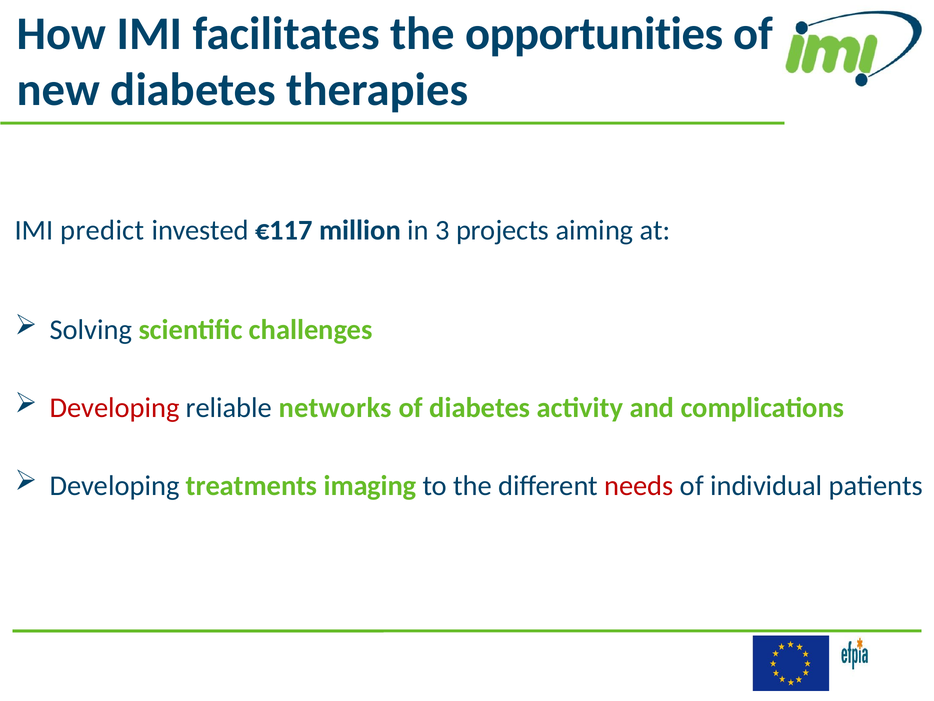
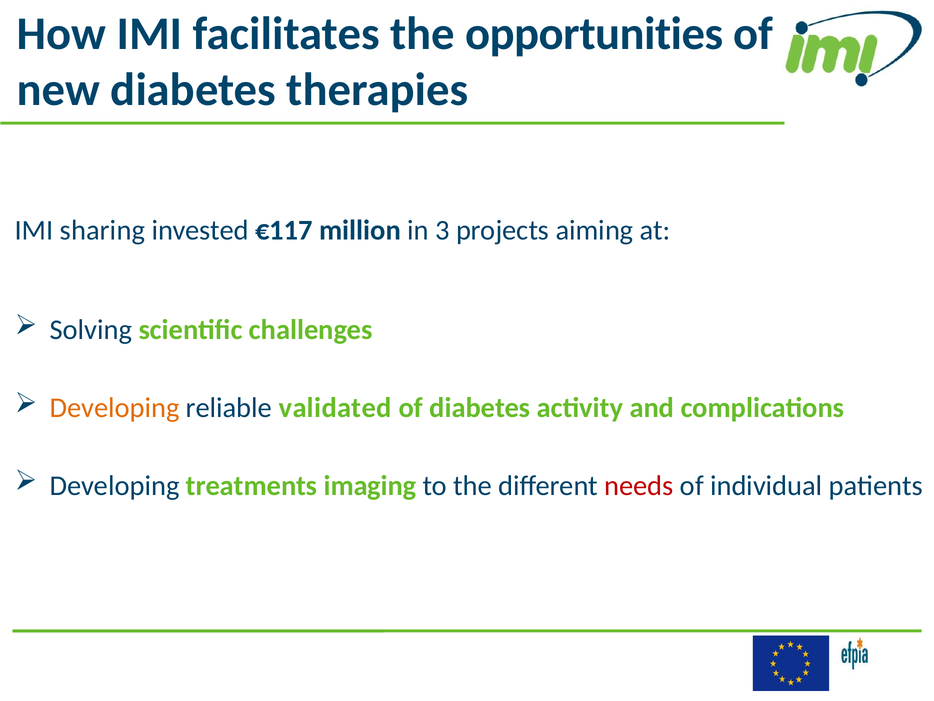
predict: predict -> sharing
Developing at (115, 408) colour: red -> orange
networks: networks -> validated
